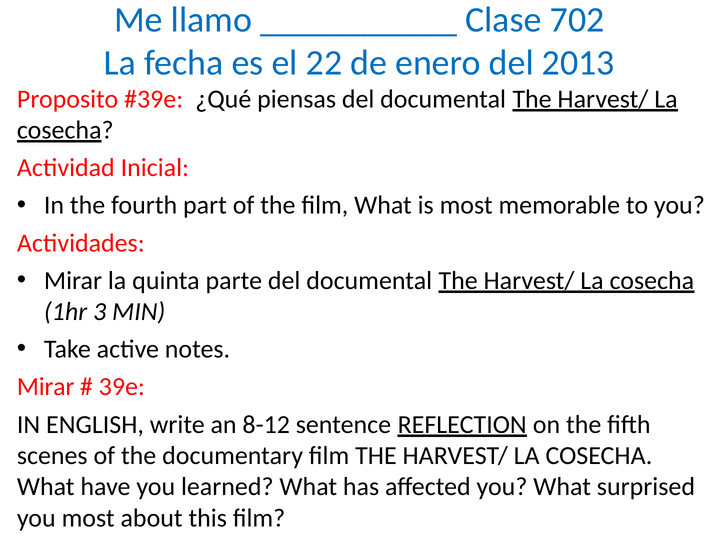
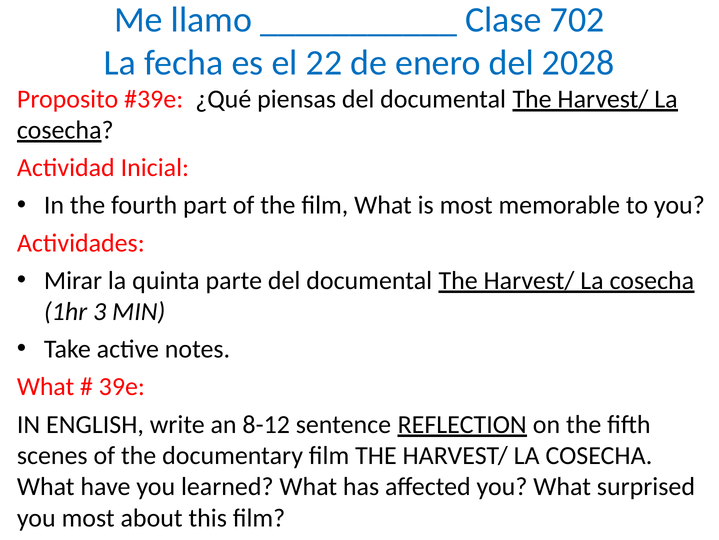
2013: 2013 -> 2028
Mirar at (46, 386): Mirar -> What
